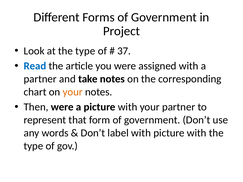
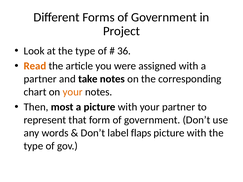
37: 37 -> 36
Read colour: blue -> orange
Then were: were -> most
label with: with -> flaps
